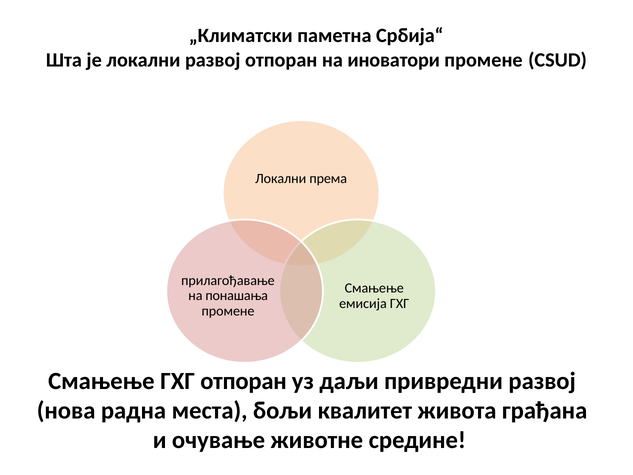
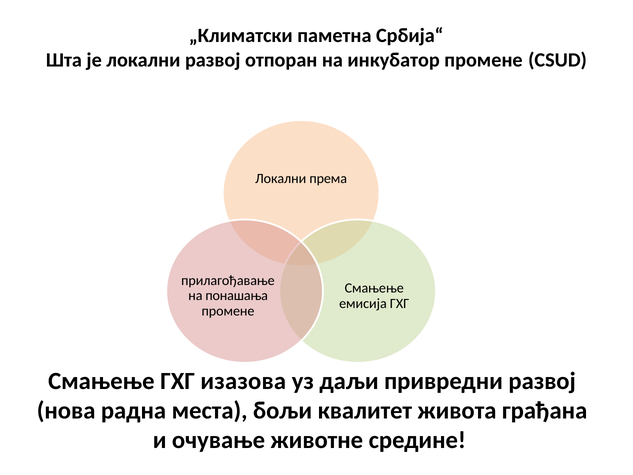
иноватори: иноватори -> инкубатор
ГХГ отпоран: отпоран -> изазова
